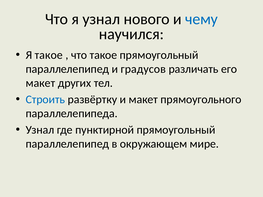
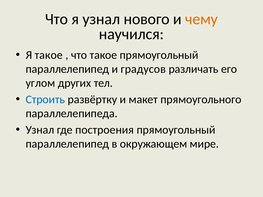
чему colour: blue -> orange
макет at (40, 83): макет -> углом
пунктирной: пунктирной -> построения
